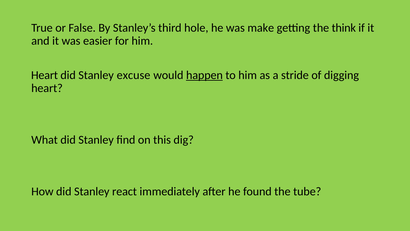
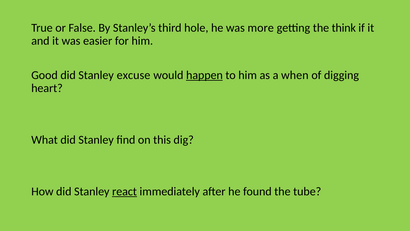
make: make -> more
Heart at (45, 75): Heart -> Good
stride: stride -> when
react underline: none -> present
